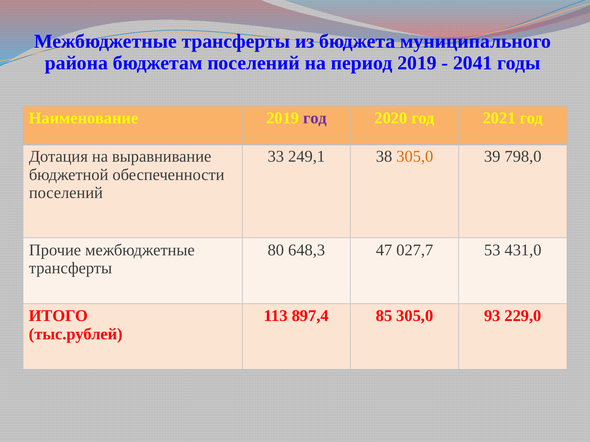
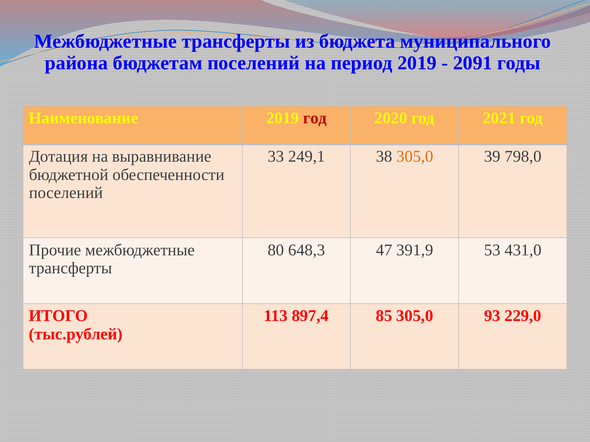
2041: 2041 -> 2091
год at (315, 118) colour: purple -> red
027,7: 027,7 -> 391,9
